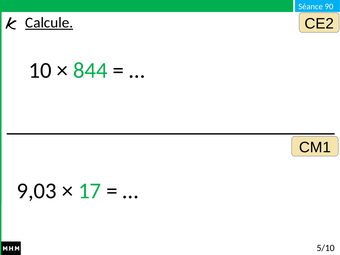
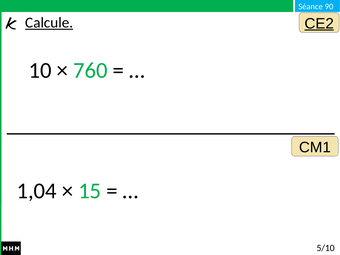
CE2 underline: none -> present
844: 844 -> 760
9,03: 9,03 -> 1,04
17: 17 -> 15
